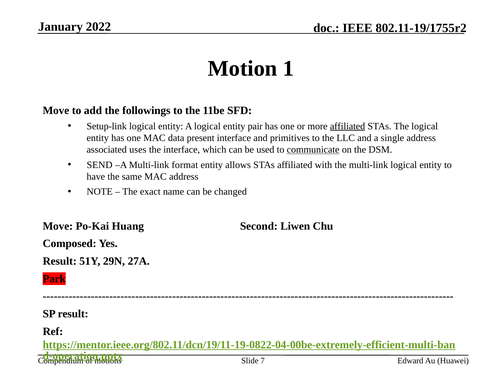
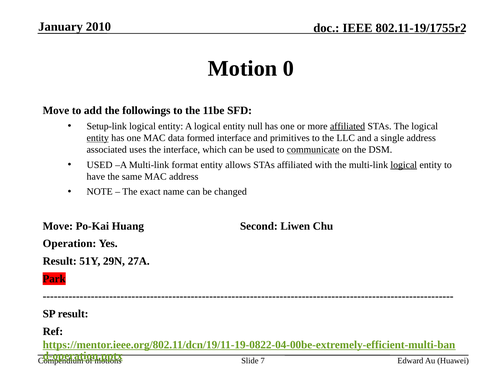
2022: 2022 -> 2010
1: 1 -> 0
pair: pair -> null
entity at (98, 138) underline: none -> present
present: present -> formed
SEND at (100, 165): SEND -> USED
logical at (404, 165) underline: none -> present
Composed: Composed -> Operation
